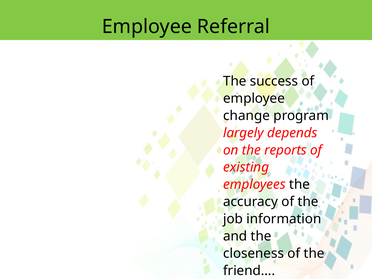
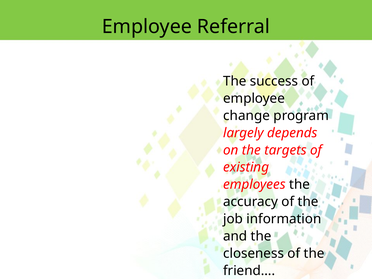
reports: reports -> targets
